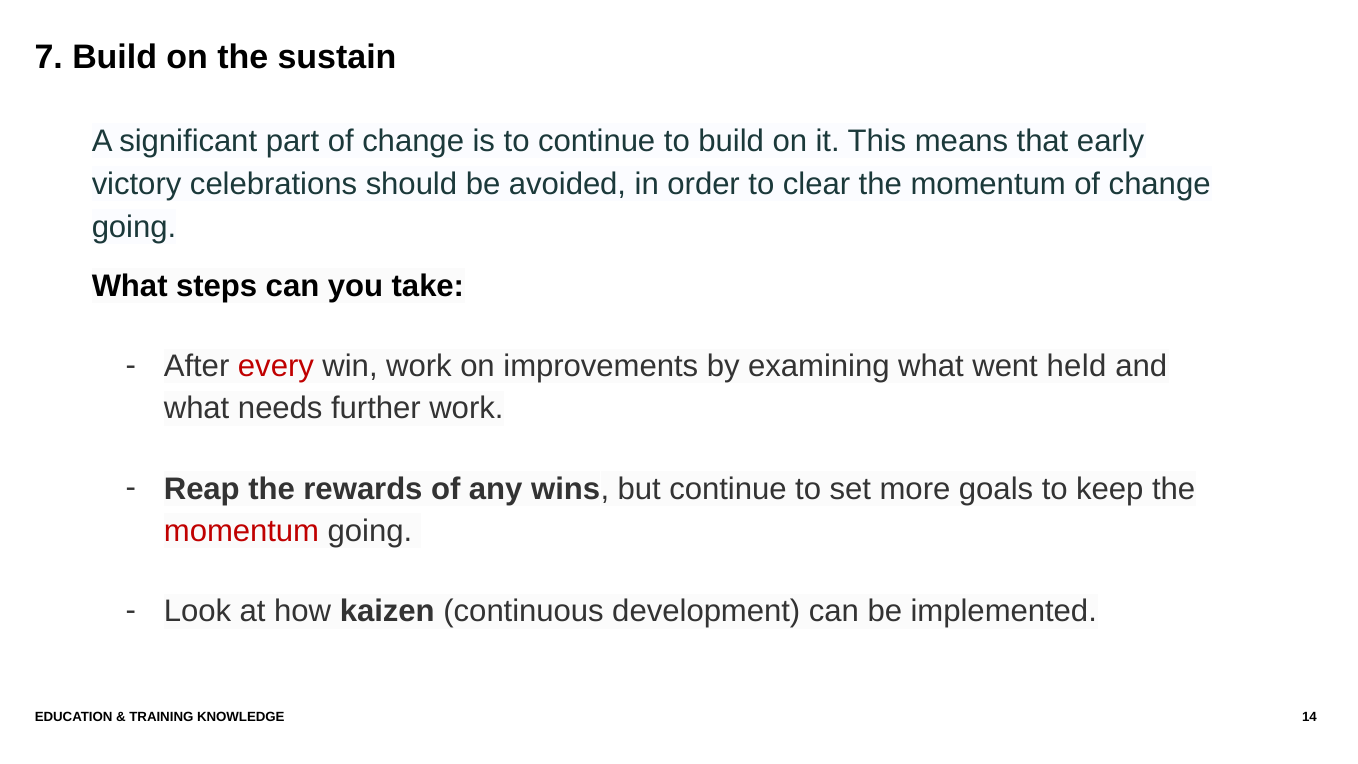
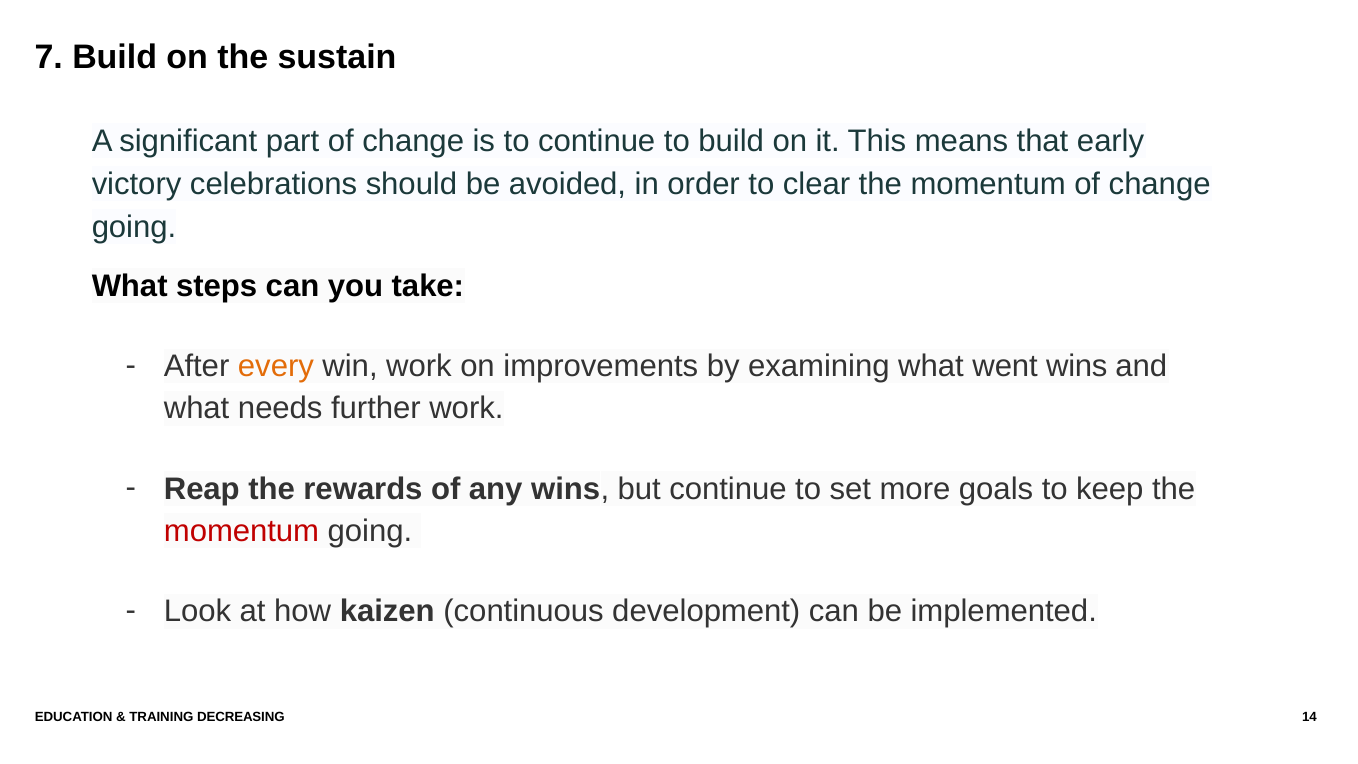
every colour: red -> orange
went held: held -> wins
KNOWLEDGE: KNOWLEDGE -> DECREASING
